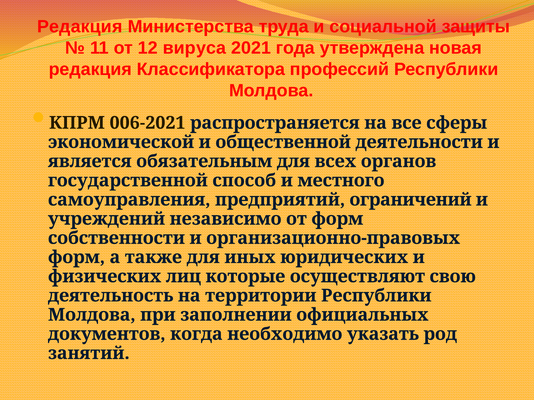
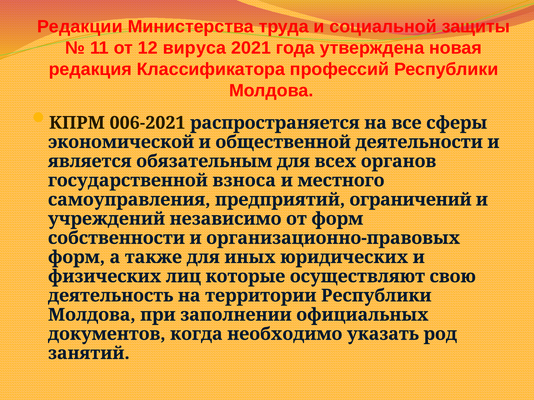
Редакция at (80, 27): Редакция -> Редакции
способ: способ -> взноса
